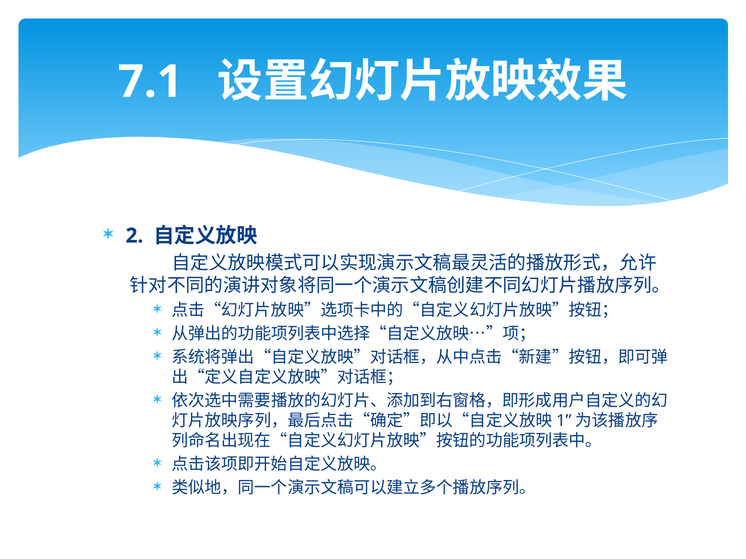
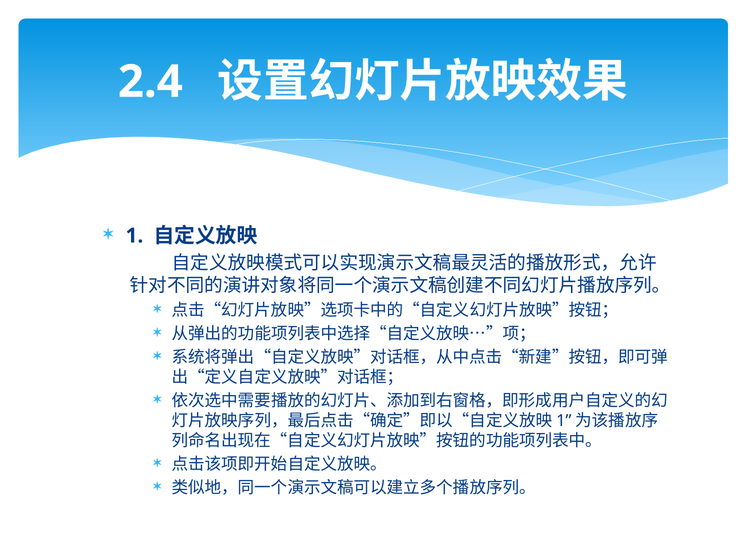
7.1: 7.1 -> 2.4
2: 2 -> 1
